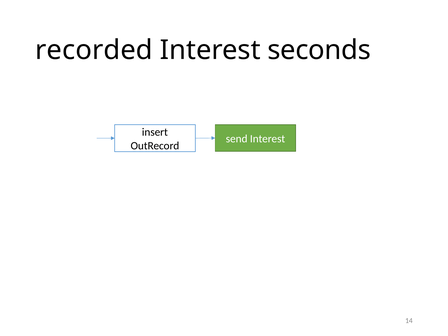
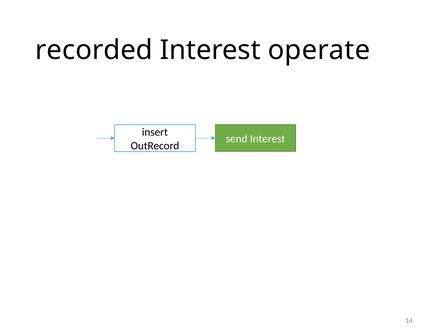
seconds: seconds -> operate
